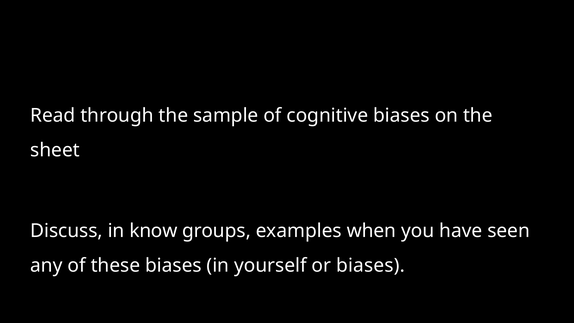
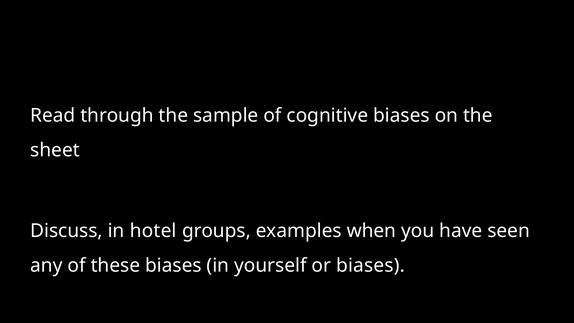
know: know -> hotel
